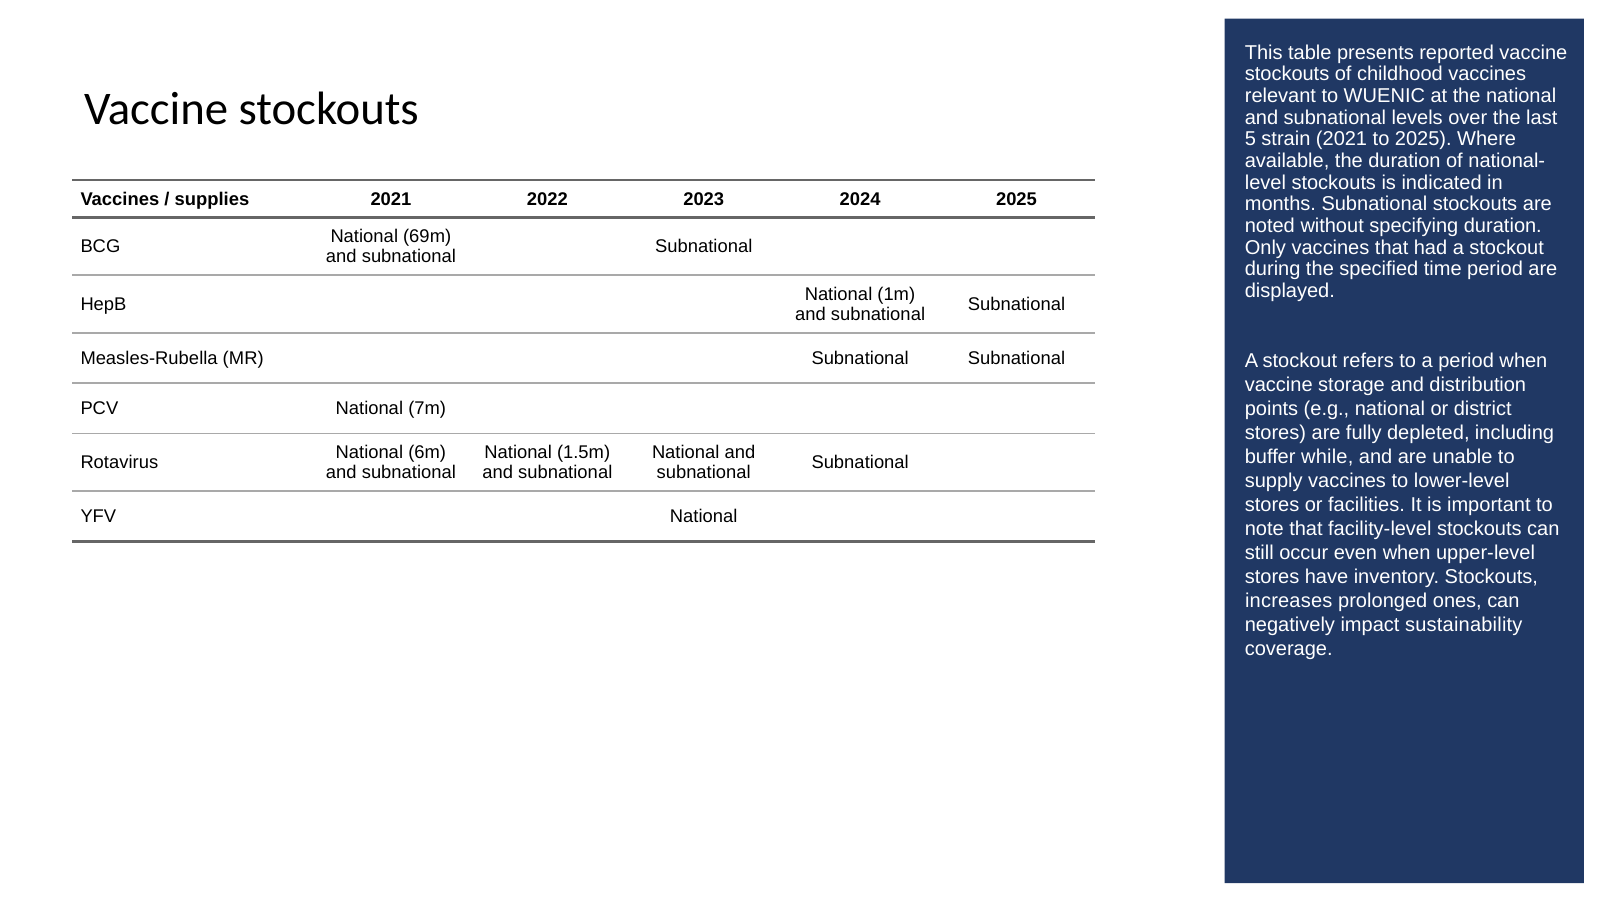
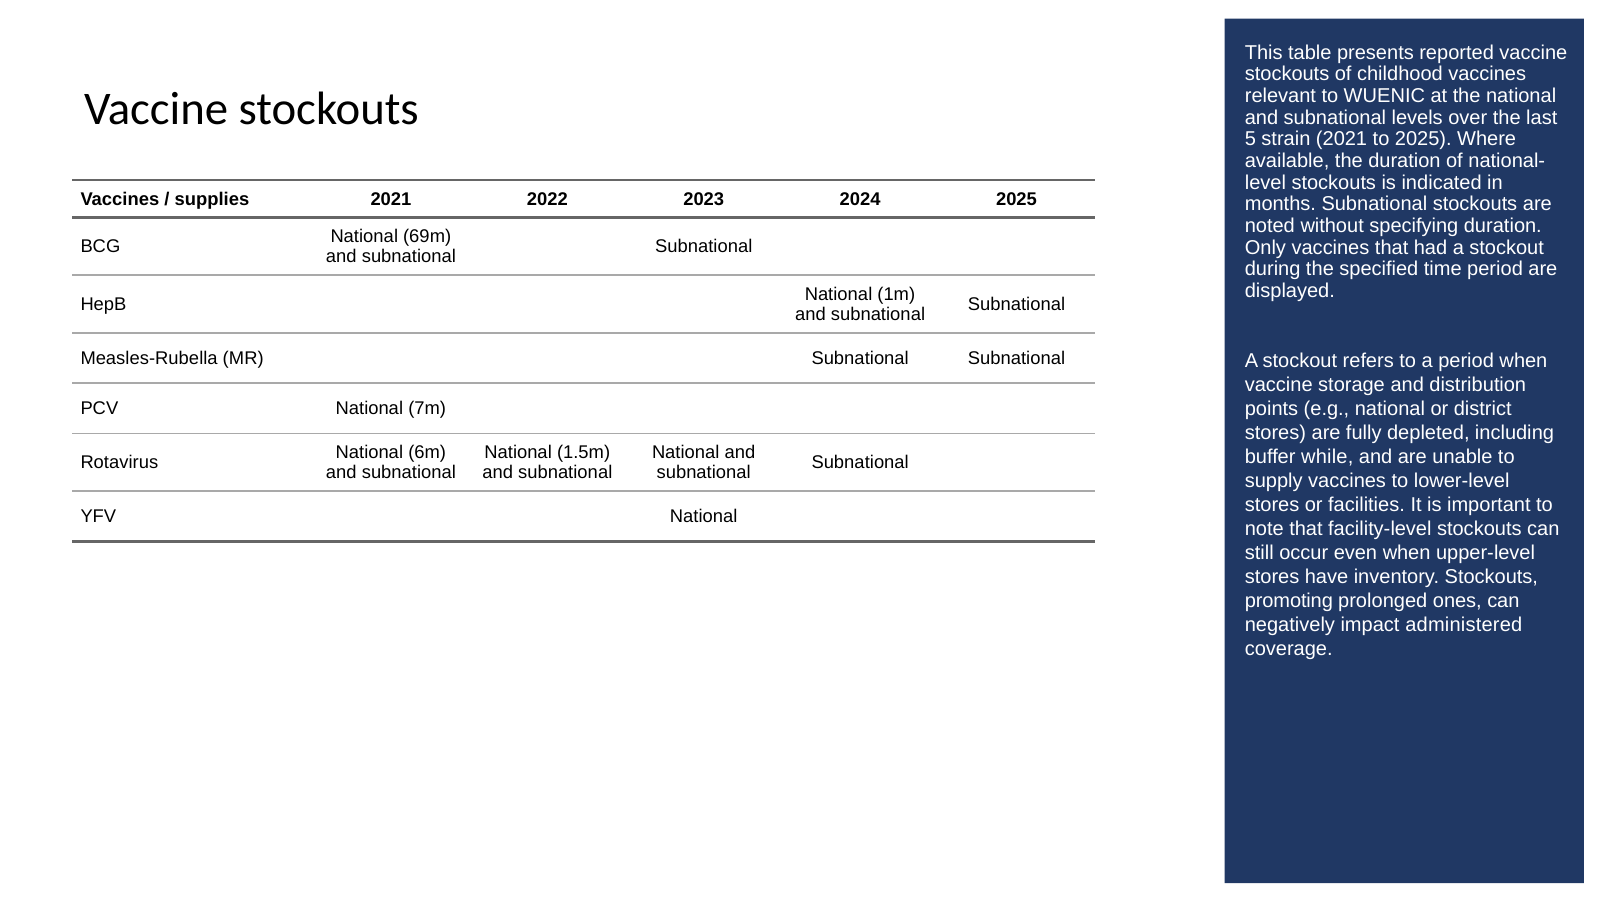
increases: increases -> promoting
sustainability: sustainability -> administered
